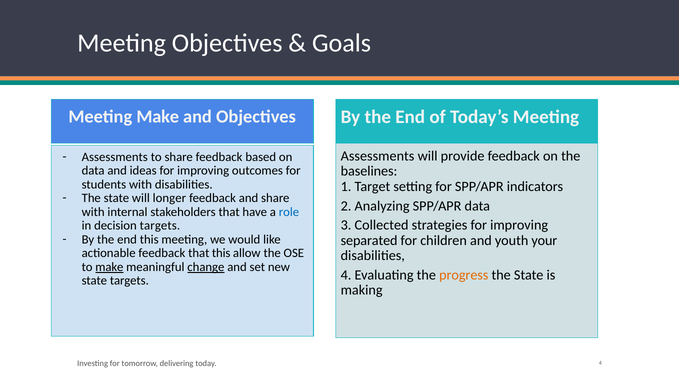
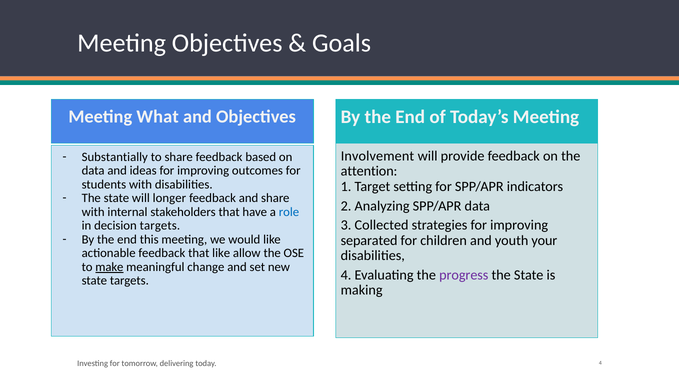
Meeting Make: Make -> What
Assessments at (378, 156): Assessments -> Involvement
Assessments at (115, 157): Assessments -> Substantially
baselines: baselines -> attention
that this: this -> like
change underline: present -> none
progress colour: orange -> purple
